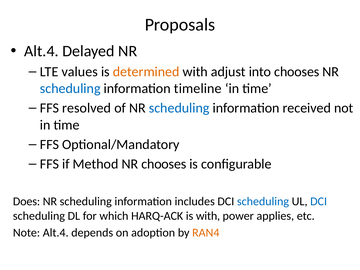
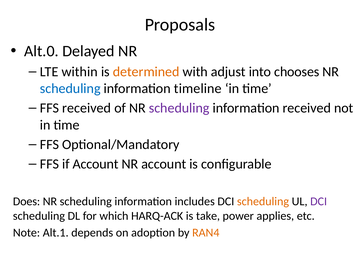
Alt.4 at (41, 51): Alt.4 -> Alt.0
values: values -> within
FFS resolved: resolved -> received
scheduling at (179, 108) colour: blue -> purple
if Method: Method -> Account
NR chooses: chooses -> account
scheduling at (263, 201) colour: blue -> orange
DCI at (319, 201) colour: blue -> purple
is with: with -> take
Note Alt.4: Alt.4 -> Alt.1
